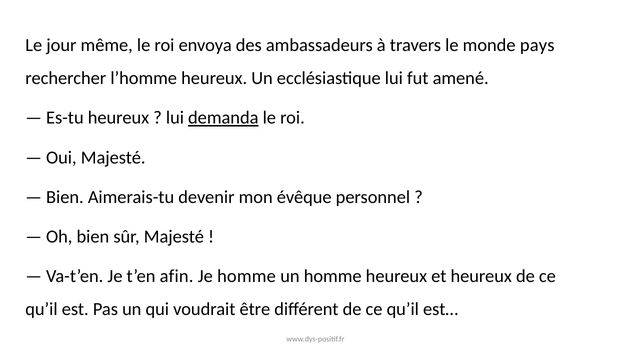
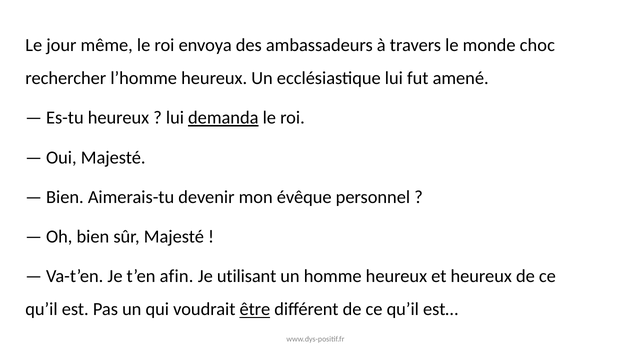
pays: pays -> choc
Je homme: homme -> utilisant
être underline: none -> present
